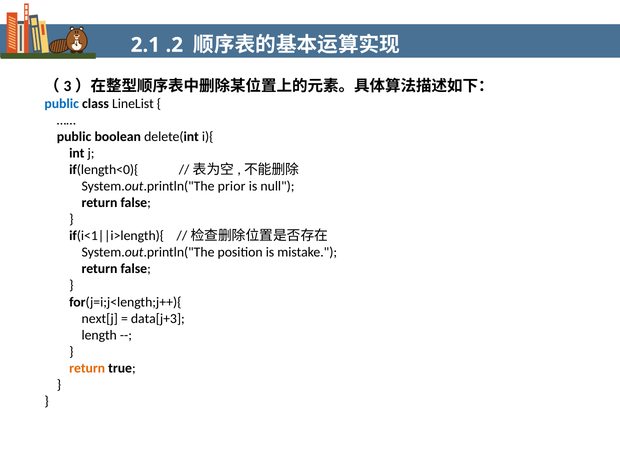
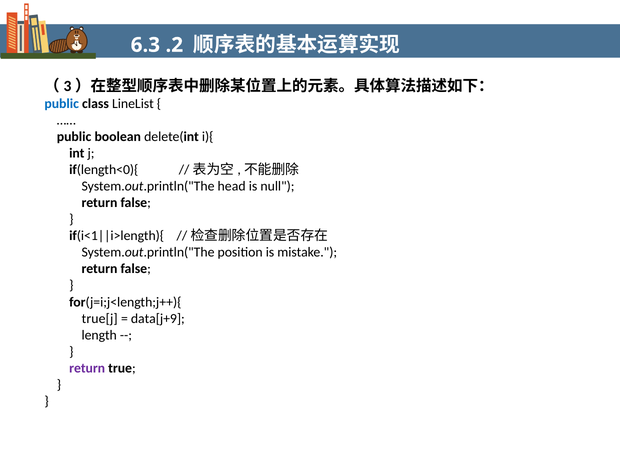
2.1: 2.1 -> 6.3
prior: prior -> head
next[j: next[j -> true[j
data[j+3: data[j+3 -> data[j+9
return at (87, 368) colour: orange -> purple
